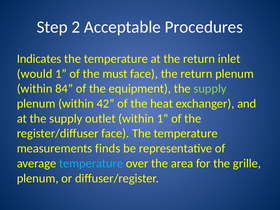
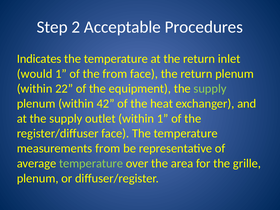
the must: must -> from
84: 84 -> 22
measurements finds: finds -> from
temperature at (91, 163) colour: light blue -> light green
